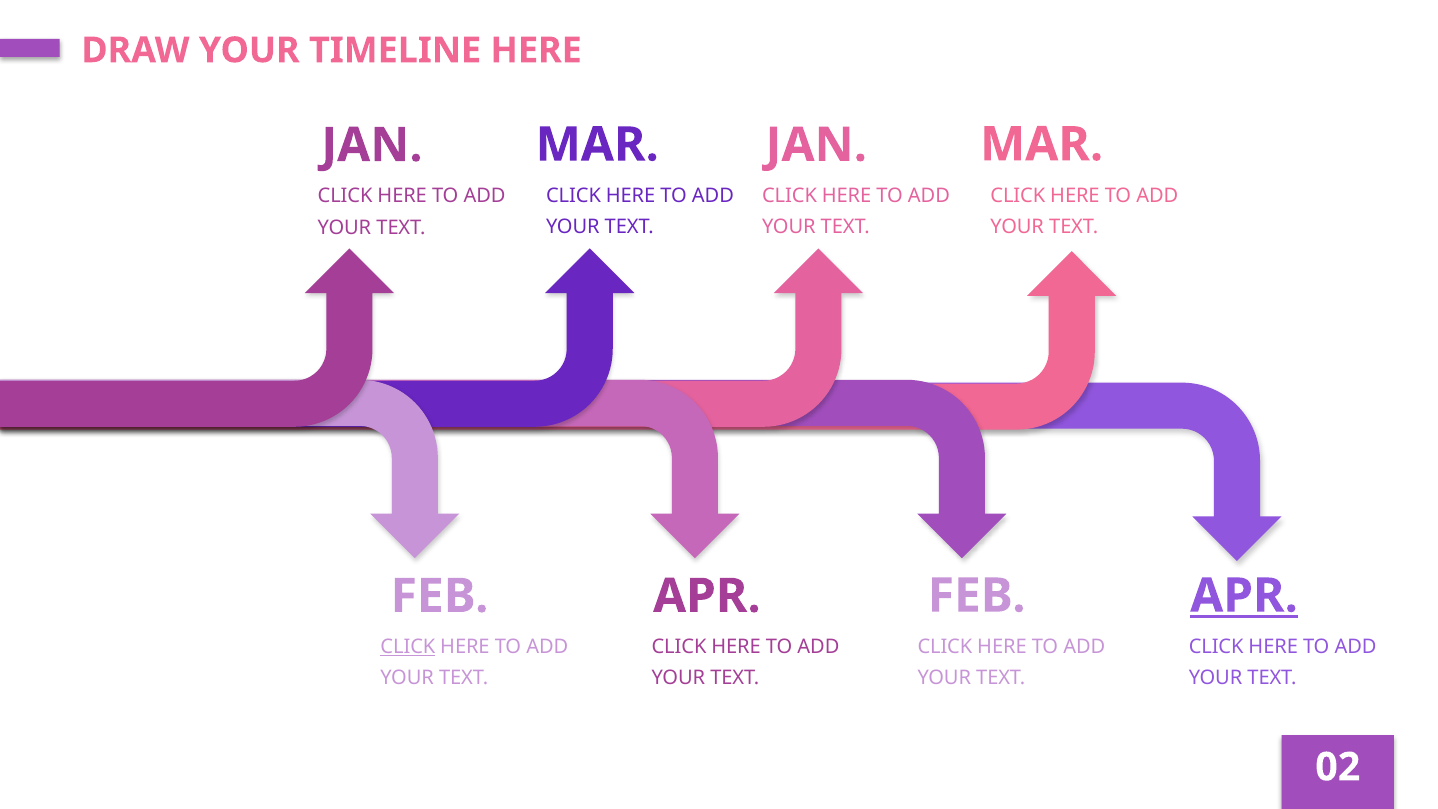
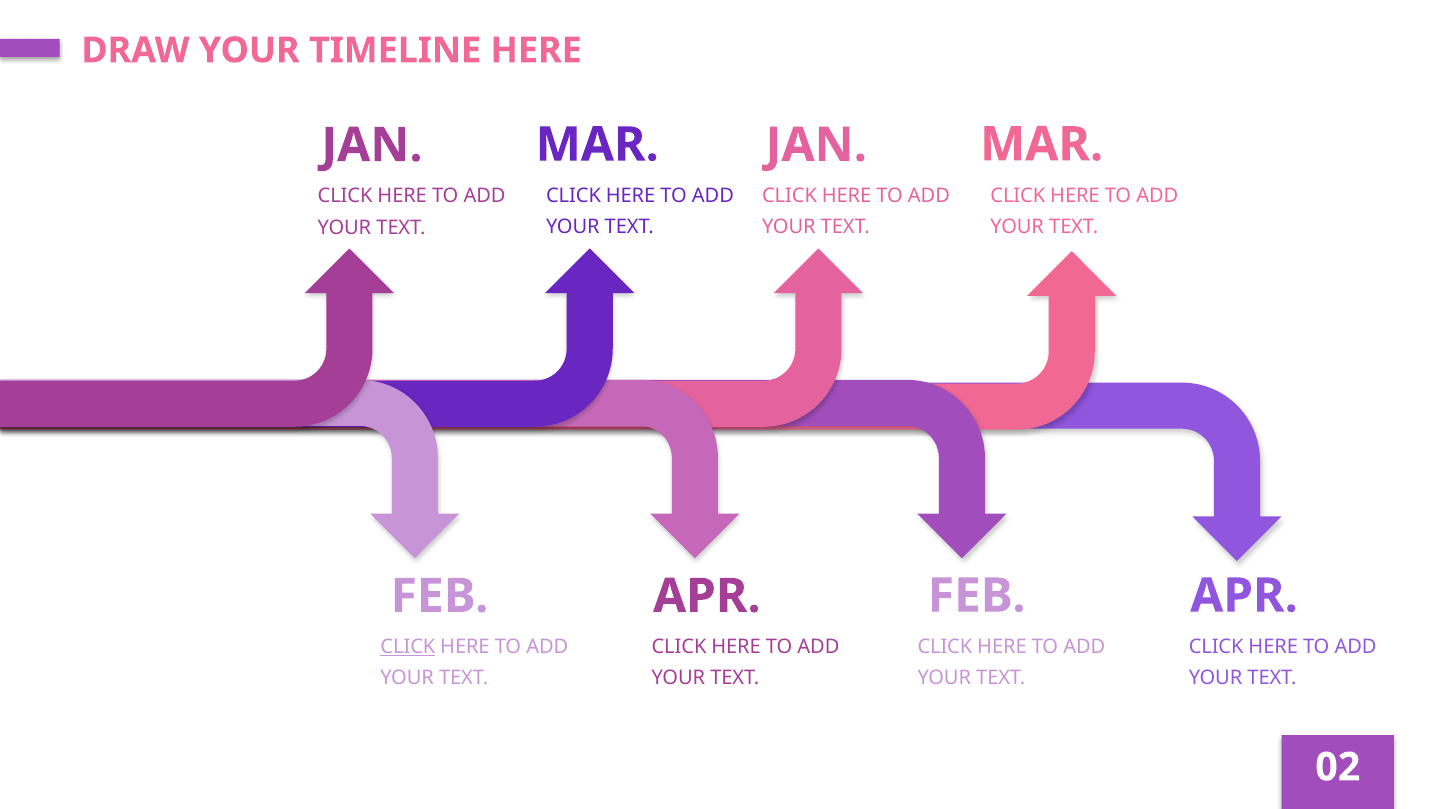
APR at (1244, 596) underline: present -> none
